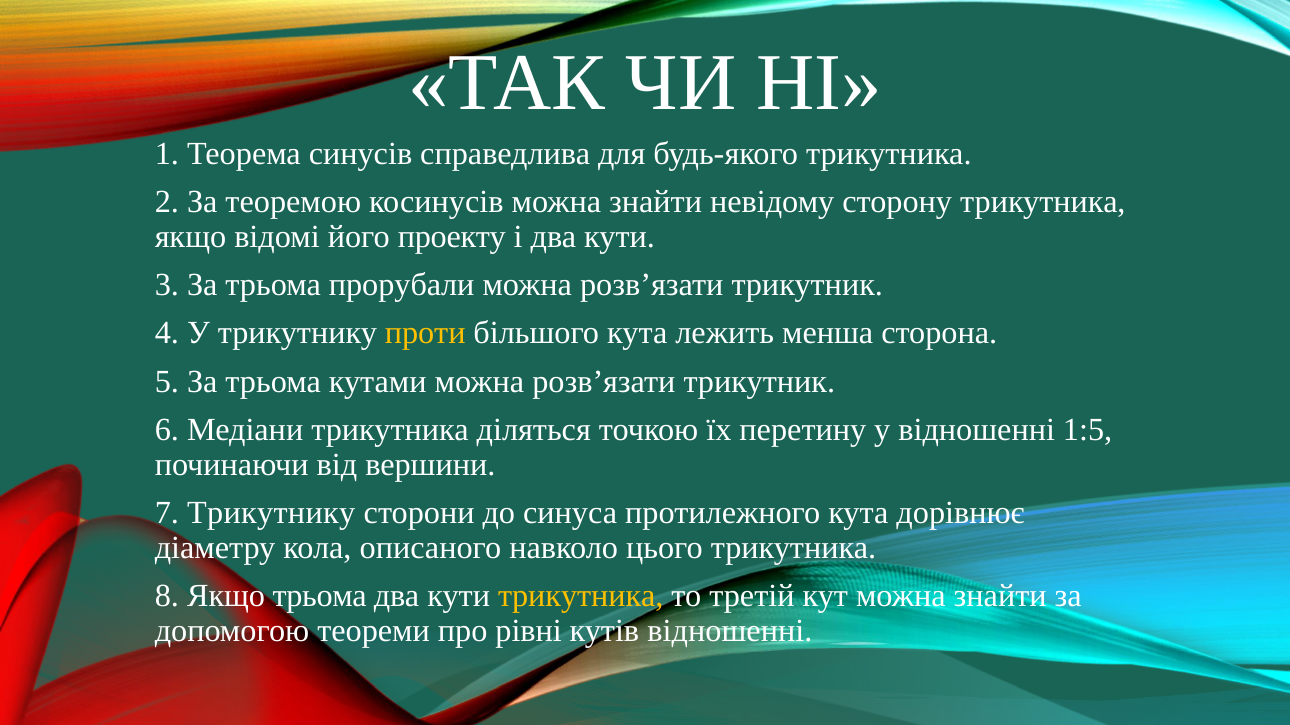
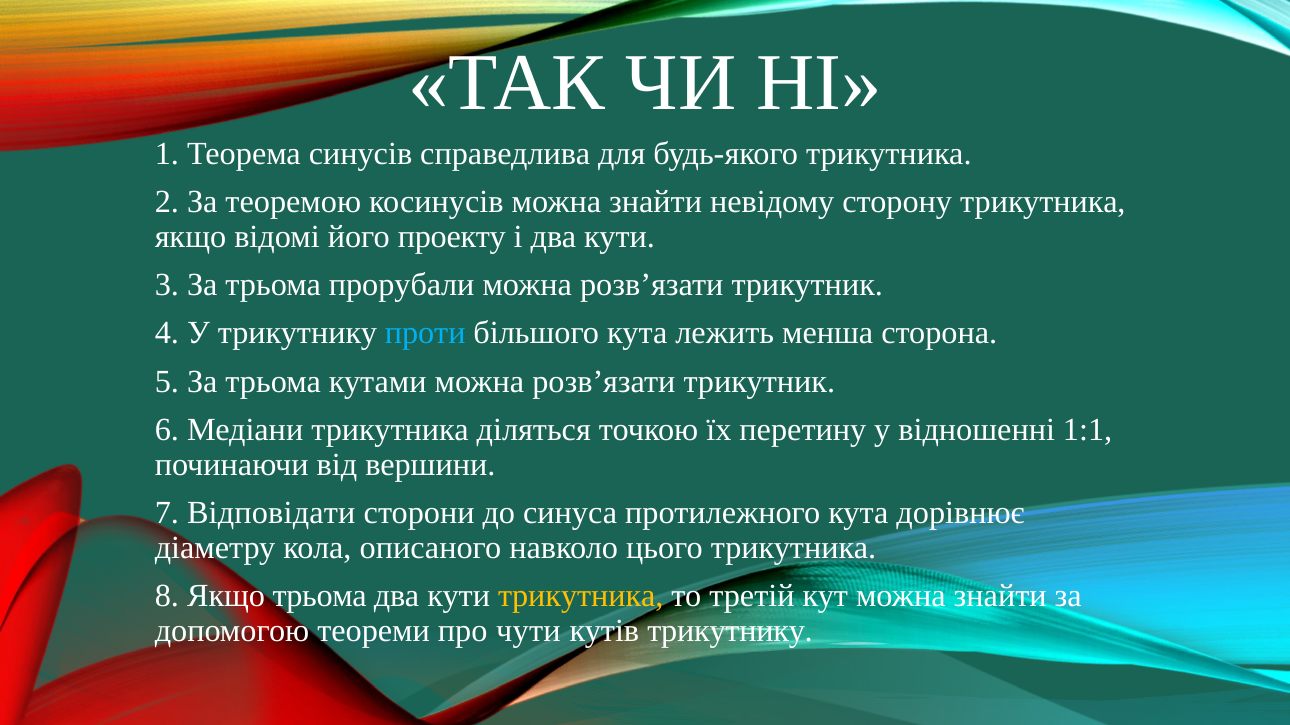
проти colour: yellow -> light blue
1:5: 1:5 -> 1:1
7 Трикутнику: Трикутнику -> Відповідати
рівні: рівні -> чути
кутів відношенні: відношенні -> трикутнику
